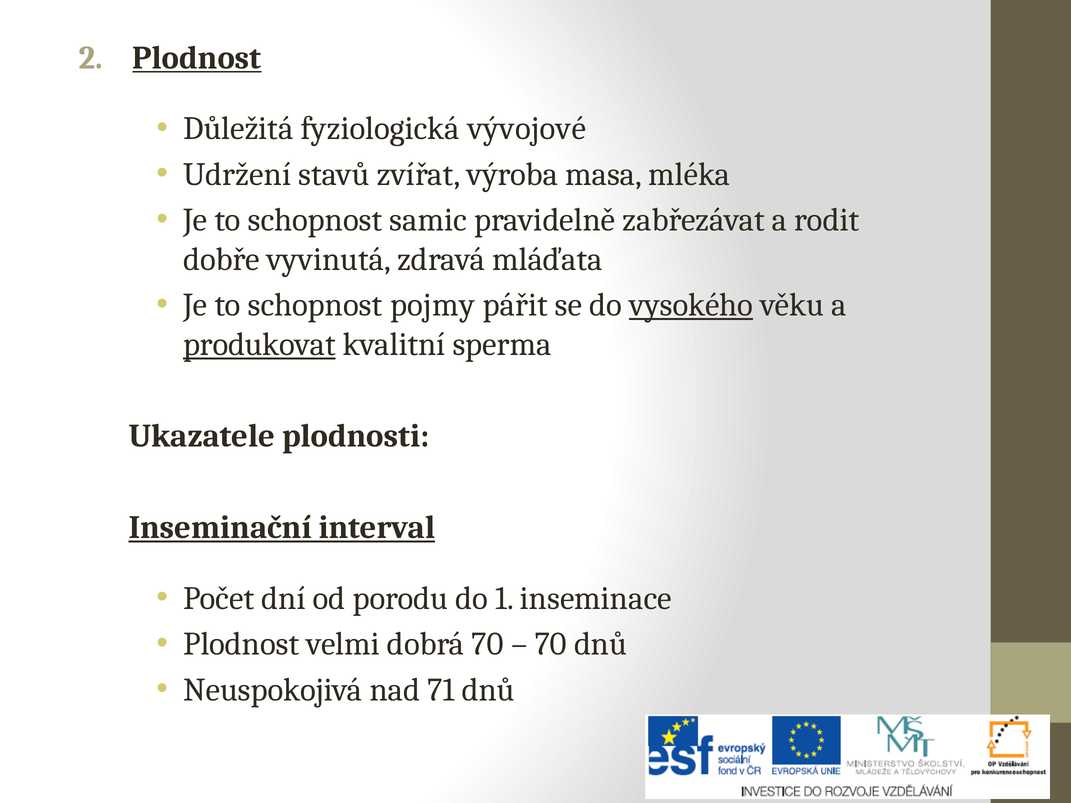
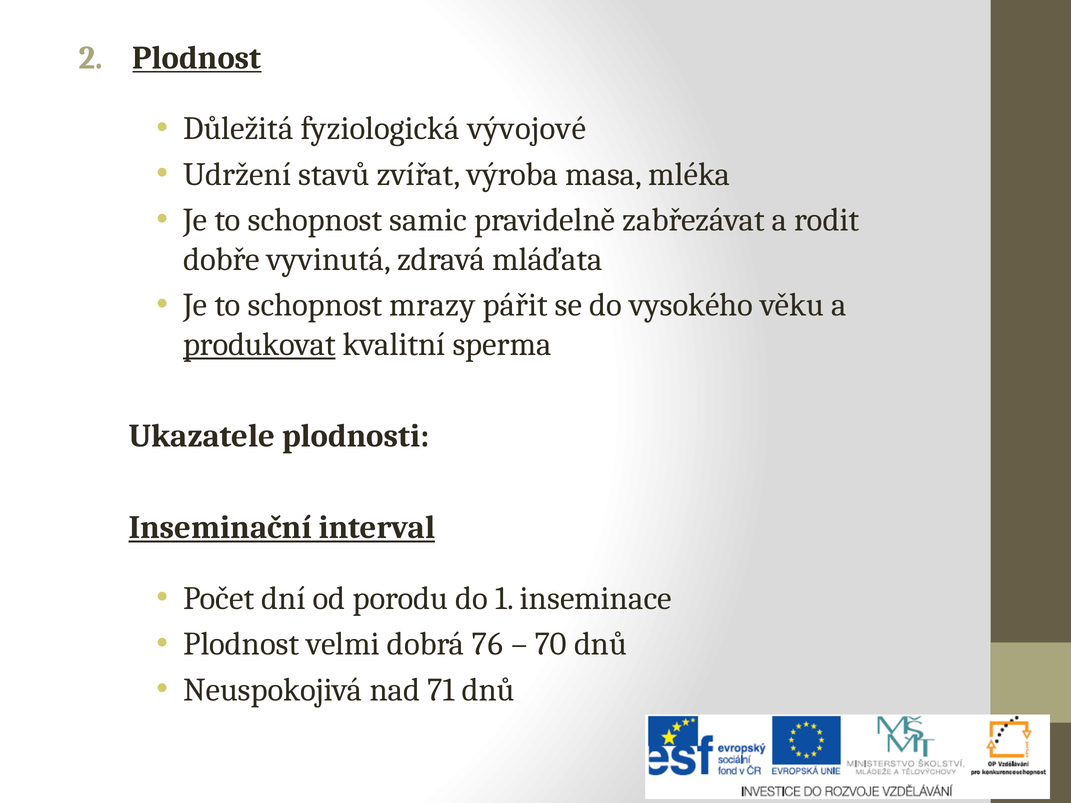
pojmy: pojmy -> mrazy
vysokého underline: present -> none
dobrá 70: 70 -> 76
